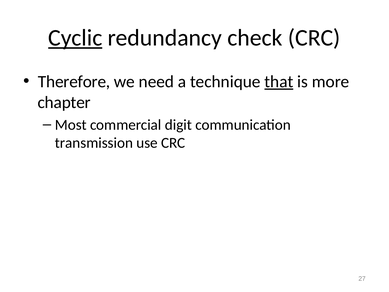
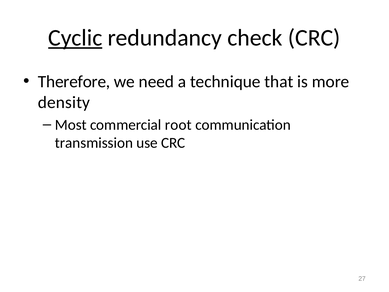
that underline: present -> none
chapter: chapter -> density
digit: digit -> root
